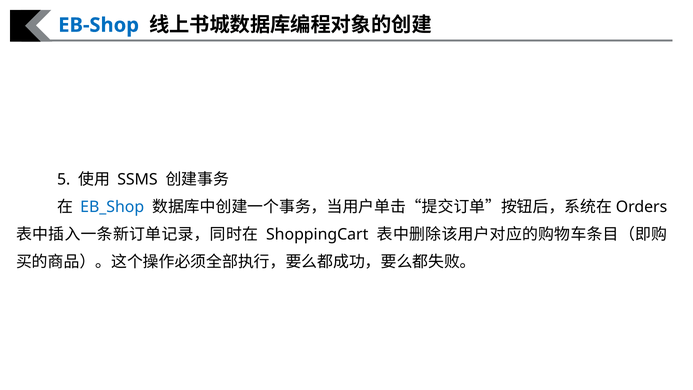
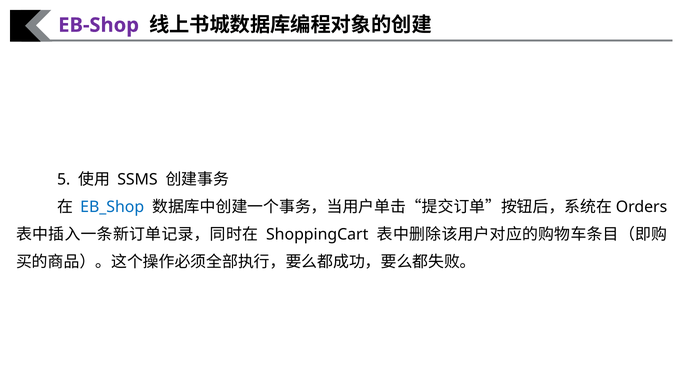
EB-Shop colour: blue -> purple
